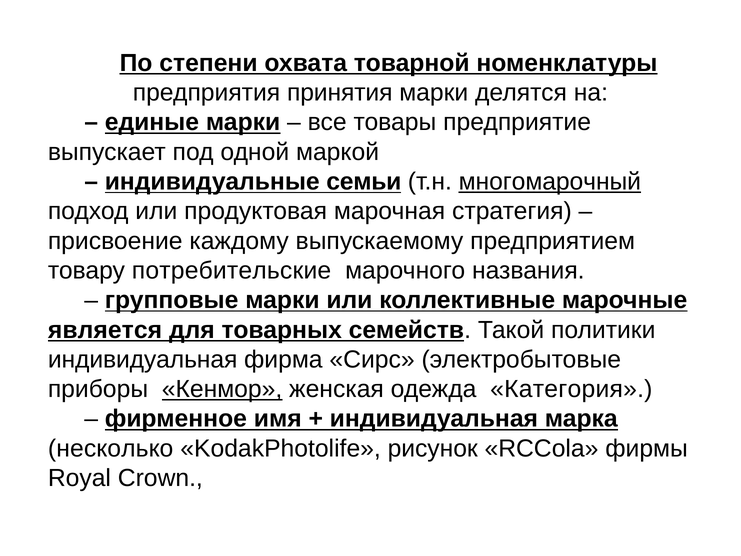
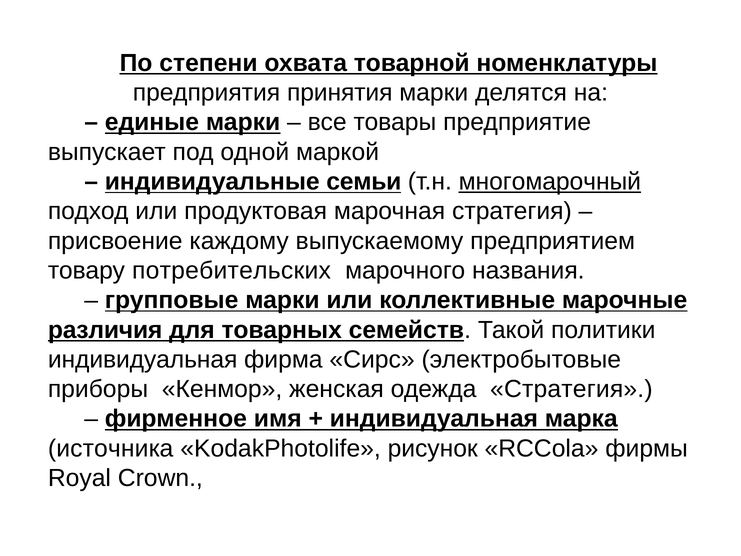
потребительские: потребительские -> потребительских
является: является -> различия
Кенмор underline: present -> none
одежда Категория: Категория -> Стратегия
несколько: несколько -> источника
